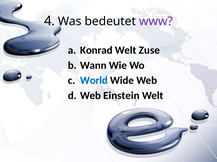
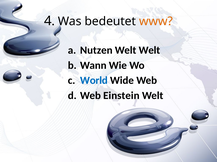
www colour: purple -> orange
Konrad: Konrad -> Nutzen
Welt Zuse: Zuse -> Welt
